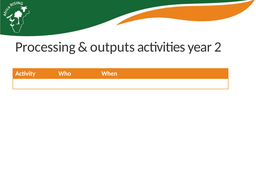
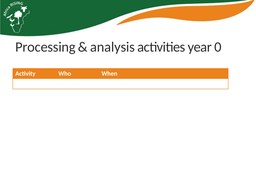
outputs: outputs -> analysis
2: 2 -> 0
